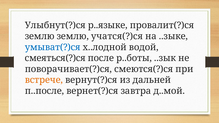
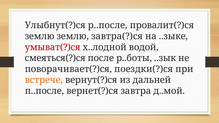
р..языке: р..языке -> р..после
учатся(?)ся: учатся(?)ся -> завтра(?)ся
умыват(?)ся colour: blue -> red
смеются(?)ся: смеются(?)ся -> поездки(?)ся
